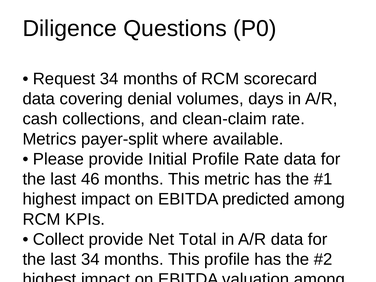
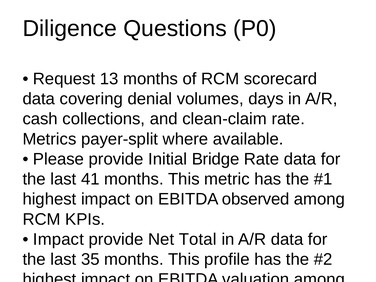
Request 34: 34 -> 13
Initial Profile: Profile -> Bridge
46: 46 -> 41
predicted: predicted -> observed
Collect at (59, 239): Collect -> Impact
last 34: 34 -> 35
